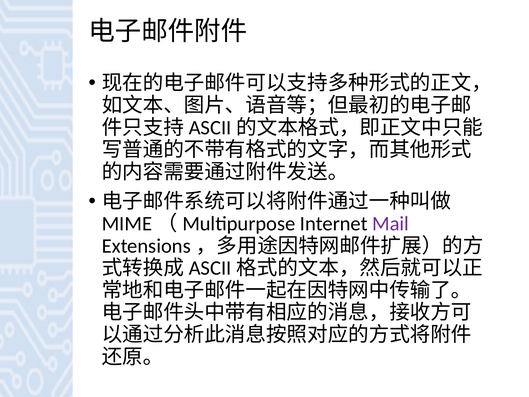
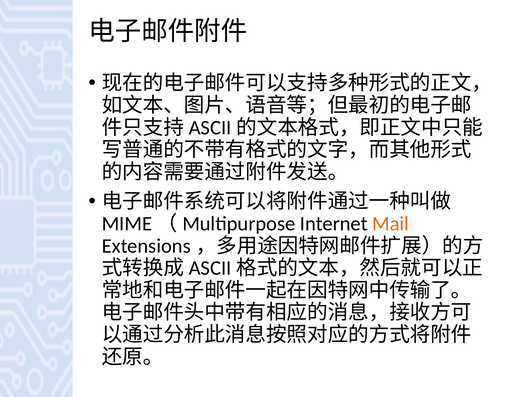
Mail colour: purple -> orange
